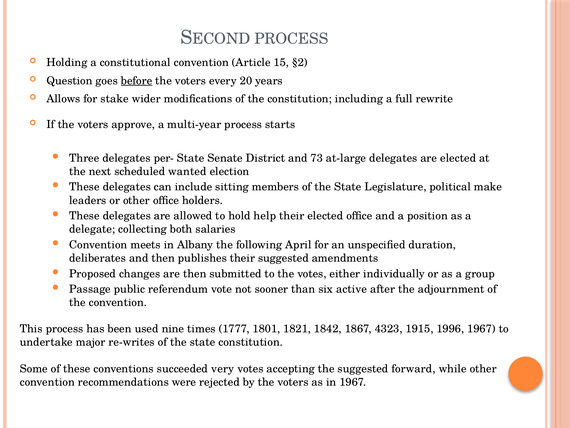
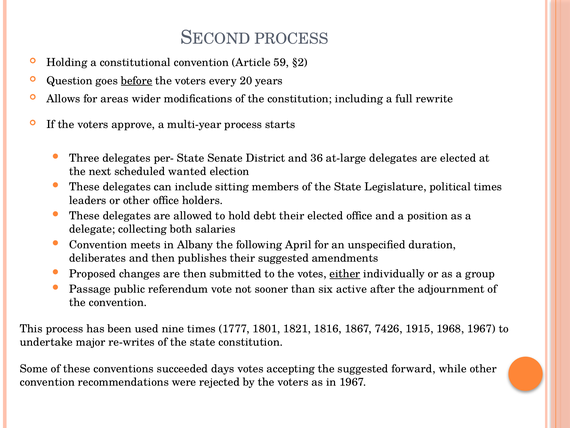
15: 15 -> 59
stake: stake -> areas
73: 73 -> 36
political make: make -> times
help: help -> debt
either underline: none -> present
1842: 1842 -> 1816
4323: 4323 -> 7426
1996: 1996 -> 1968
very: very -> days
